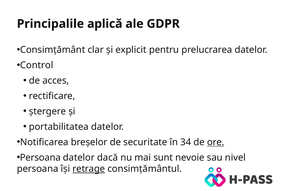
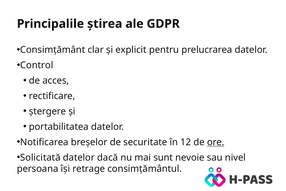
aplică: aplică -> știrea
34: 34 -> 12
Persoana at (40, 157): Persoana -> Solicitată
retrage underline: present -> none
